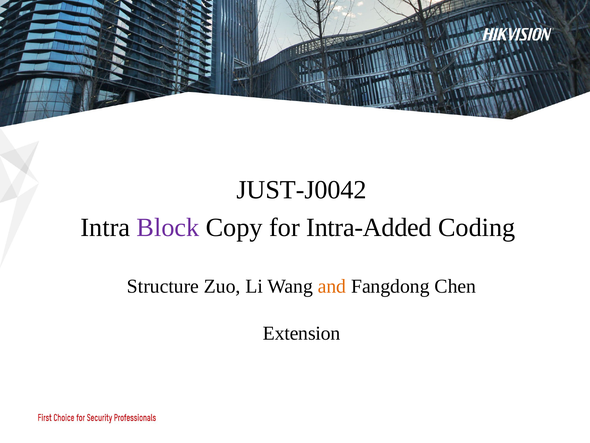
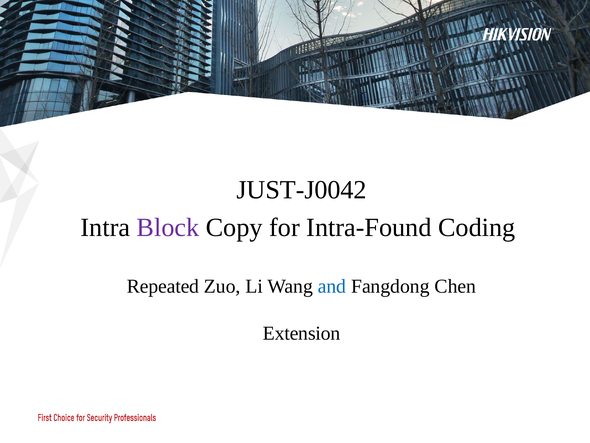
Intra-Added: Intra-Added -> Intra-Found
Structure: Structure -> Repeated
and colour: orange -> blue
